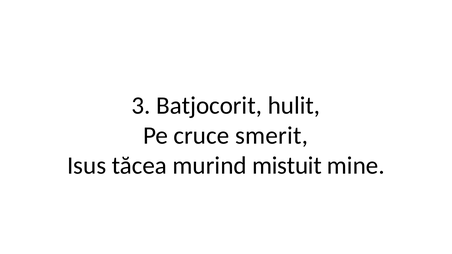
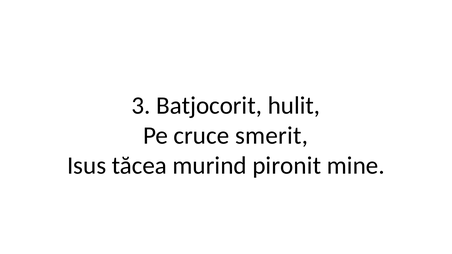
mistuit: mistuit -> pironit
